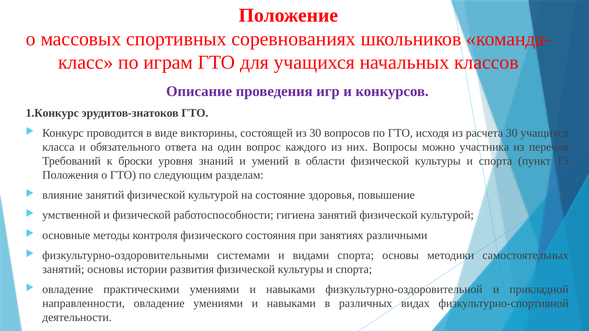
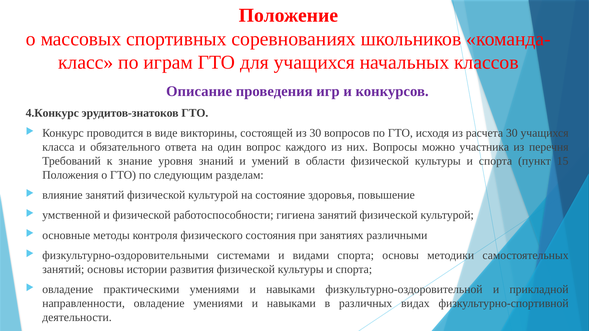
1.Конкурс: 1.Конкурс -> 4.Конкурс
броски: броски -> знание
